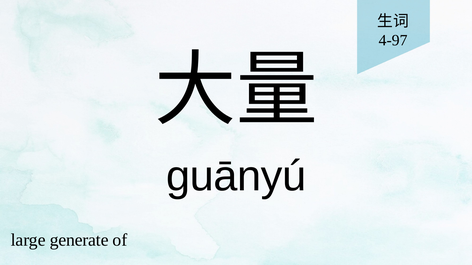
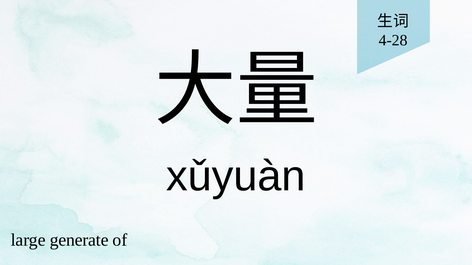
4-97: 4-97 -> 4-28
guānyú: guānyú -> xǔyuàn
